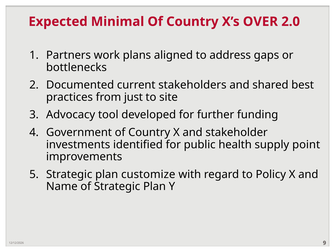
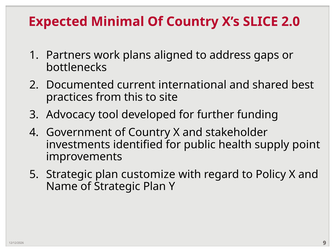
OVER: OVER -> SLICE
stakeholders: stakeholders -> international
just: just -> this
